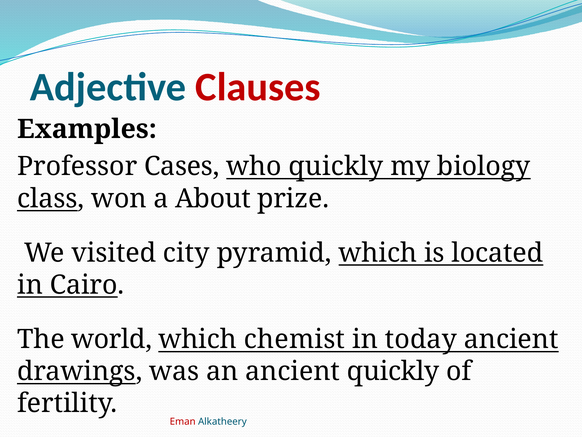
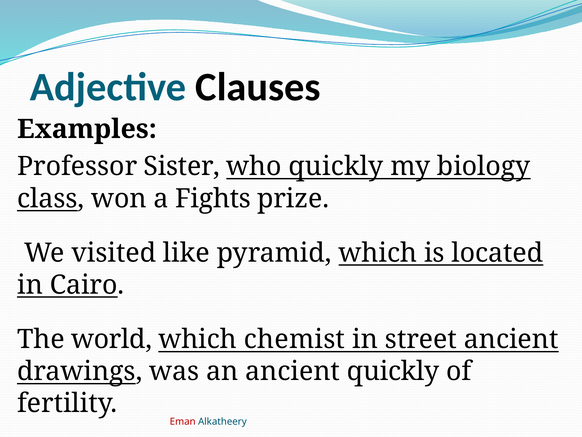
Clauses colour: red -> black
Cases: Cases -> Sister
About: About -> Fights
city: city -> like
today: today -> street
